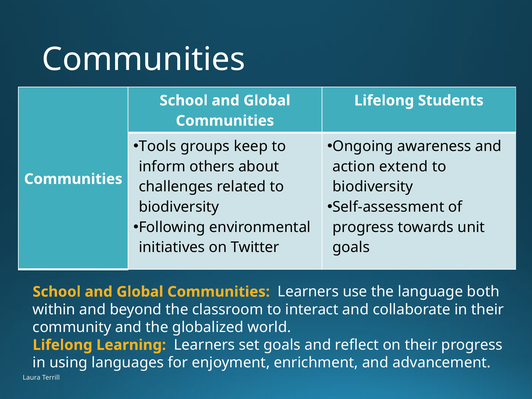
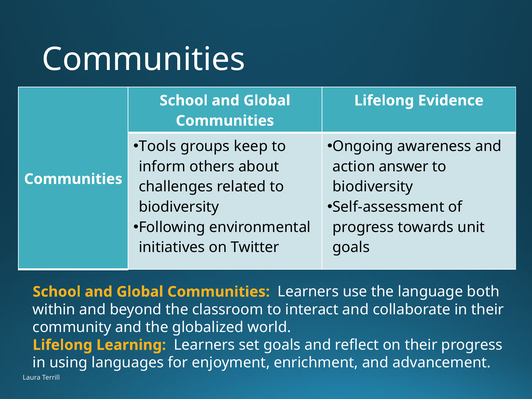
Students: Students -> Evidence
extend: extend -> answer
